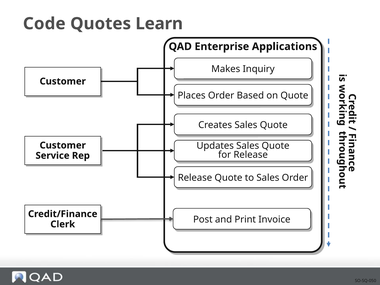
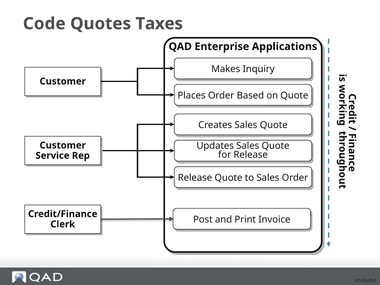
Learn: Learn -> Taxes
